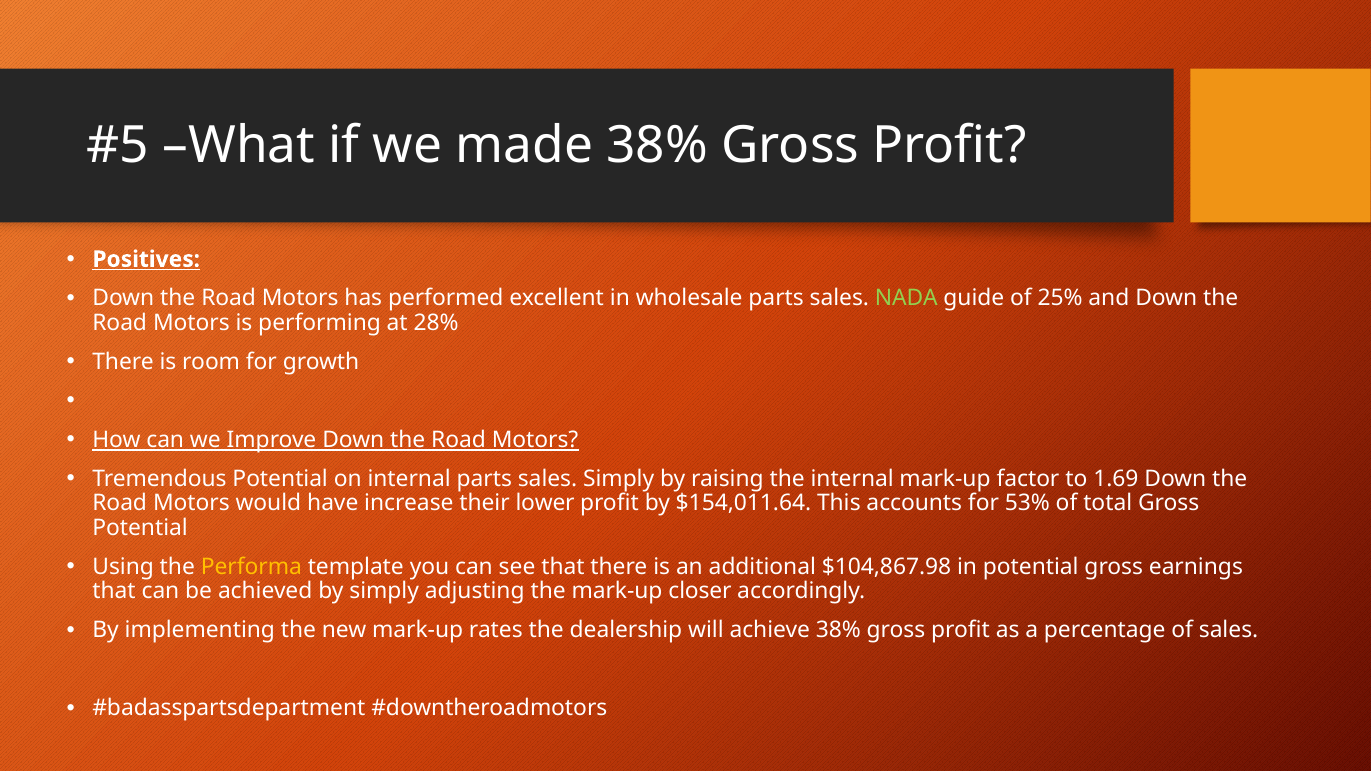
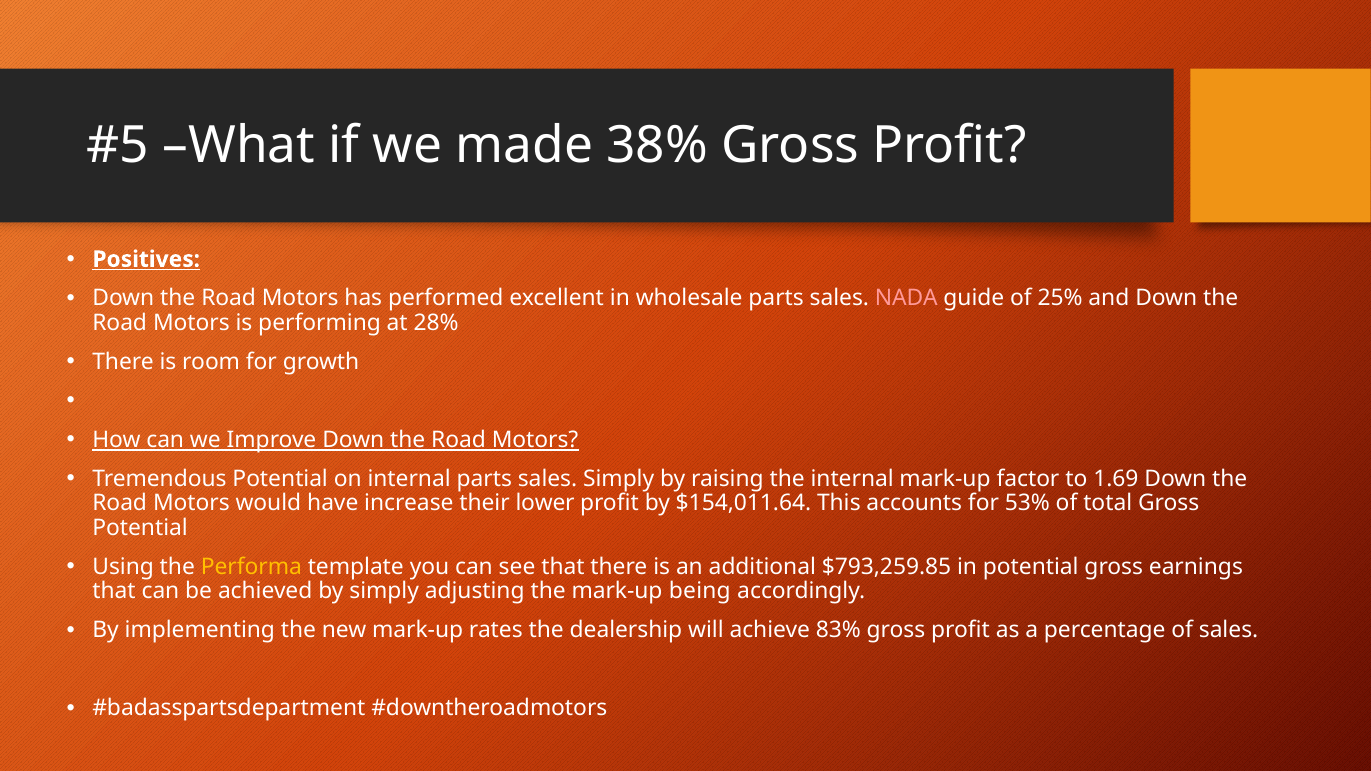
NADA colour: light green -> pink
$104,867.98: $104,867.98 -> $793,259.85
closer: closer -> being
achieve 38%: 38% -> 83%
